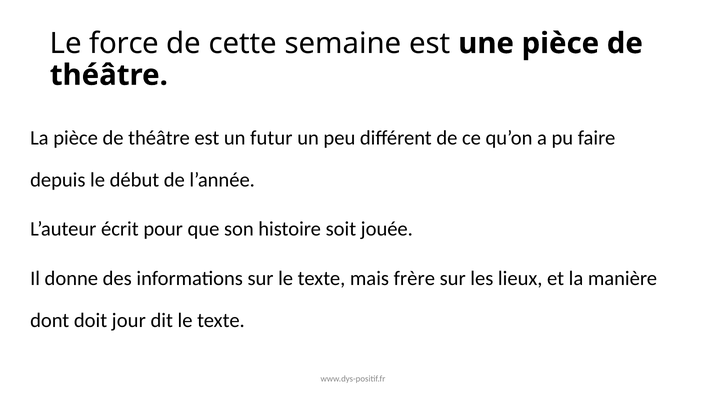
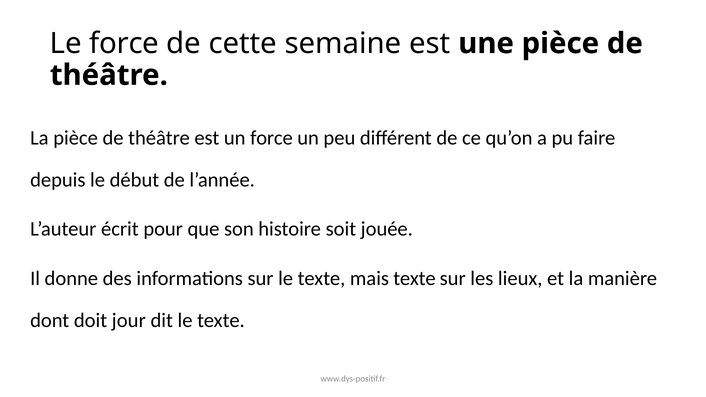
un futur: futur -> force
mais frère: frère -> texte
